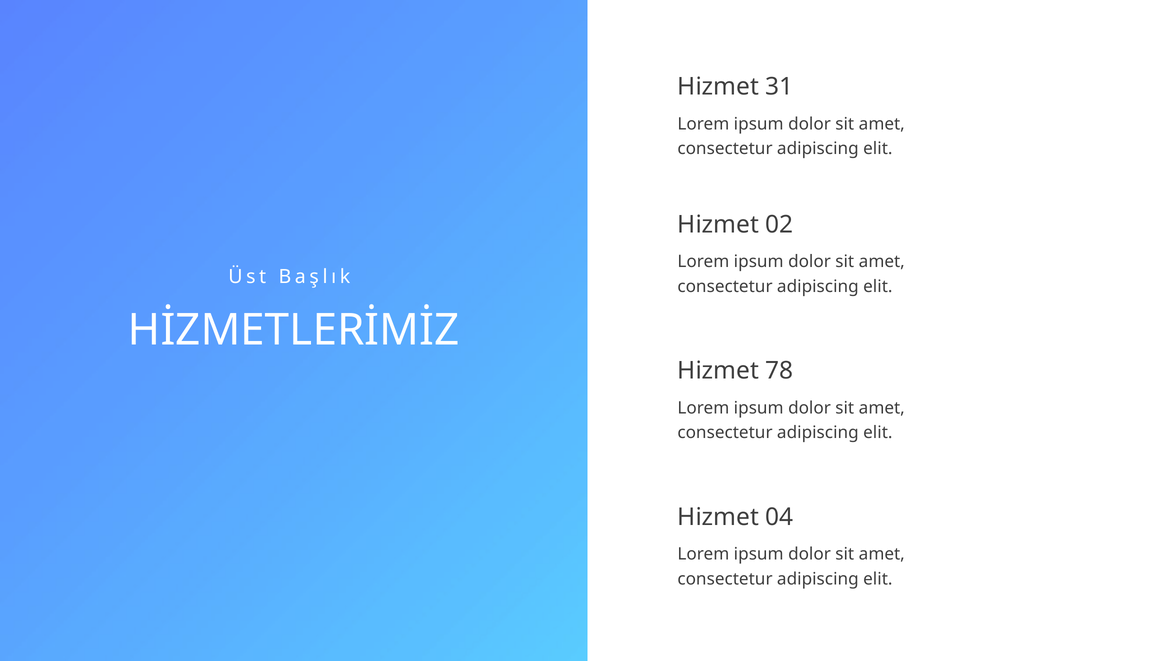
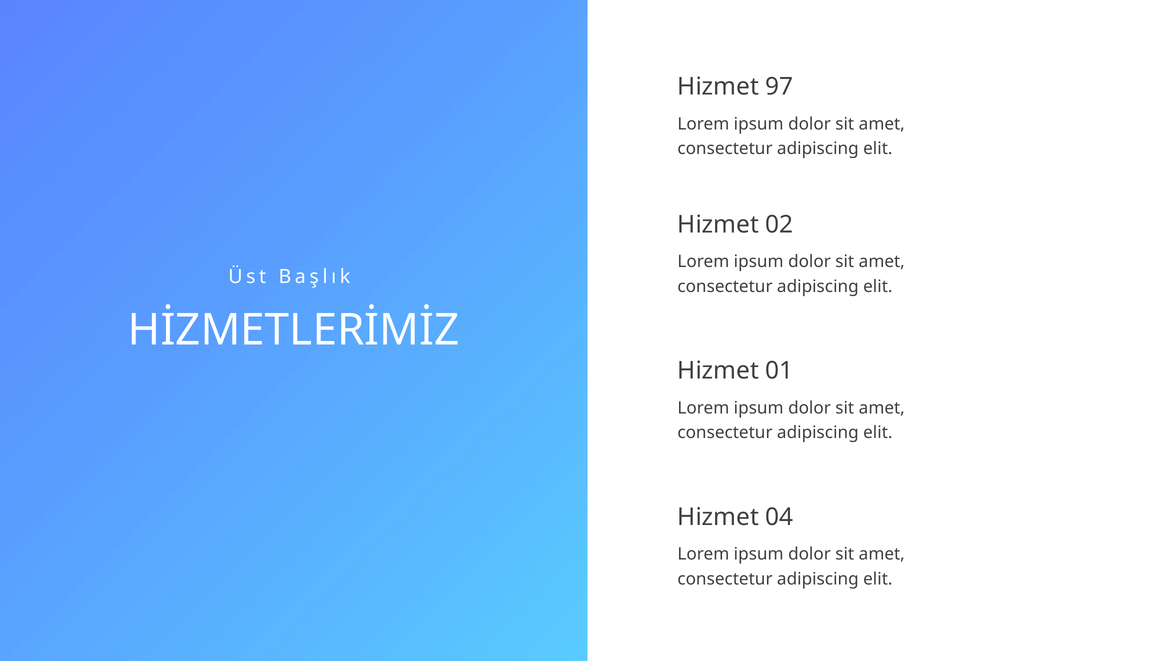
31: 31 -> 97
78: 78 -> 01
